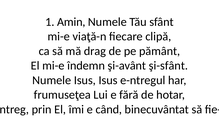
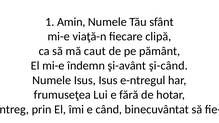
drag: drag -> caut
şi-sfânt: şi-sfânt -> şi-când
